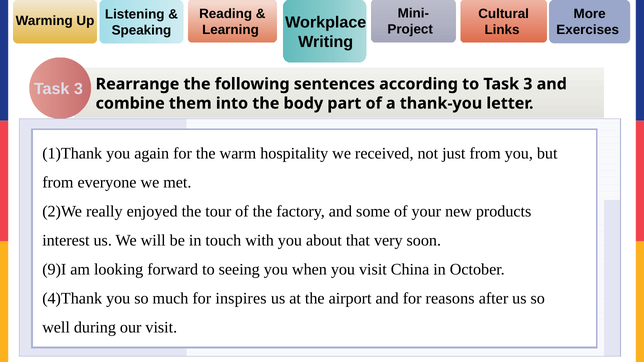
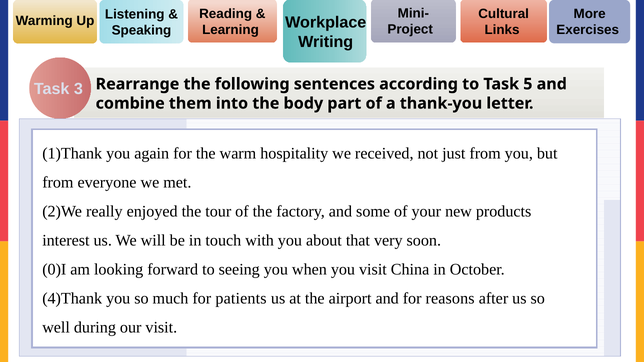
to Task 3: 3 -> 5
9)I: 9)I -> 0)I
inspires: inspires -> patients
